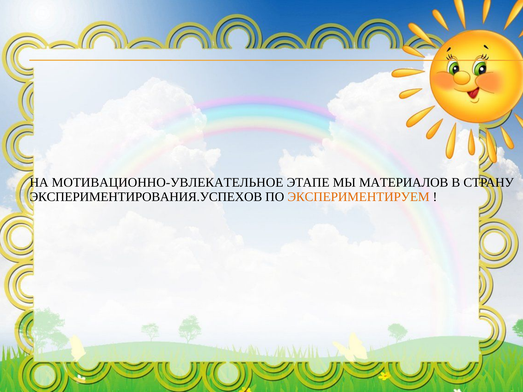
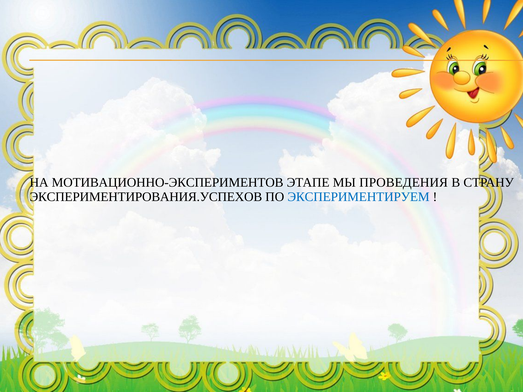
МОТИВАЦИОННО-УВЛЕКАТЕЛЬНОЕ: МОТИВАЦИОННО-УВЛЕКАТЕЛЬНОЕ -> МОТИВАЦИОННО-ЭКСПЕРИМЕНТОВ
МАТЕРИАЛОВ: МАТЕРИАЛОВ -> ПРОВЕДЕНИЯ
ЭКСПЕРИМЕНТИРУЕМ colour: orange -> blue
